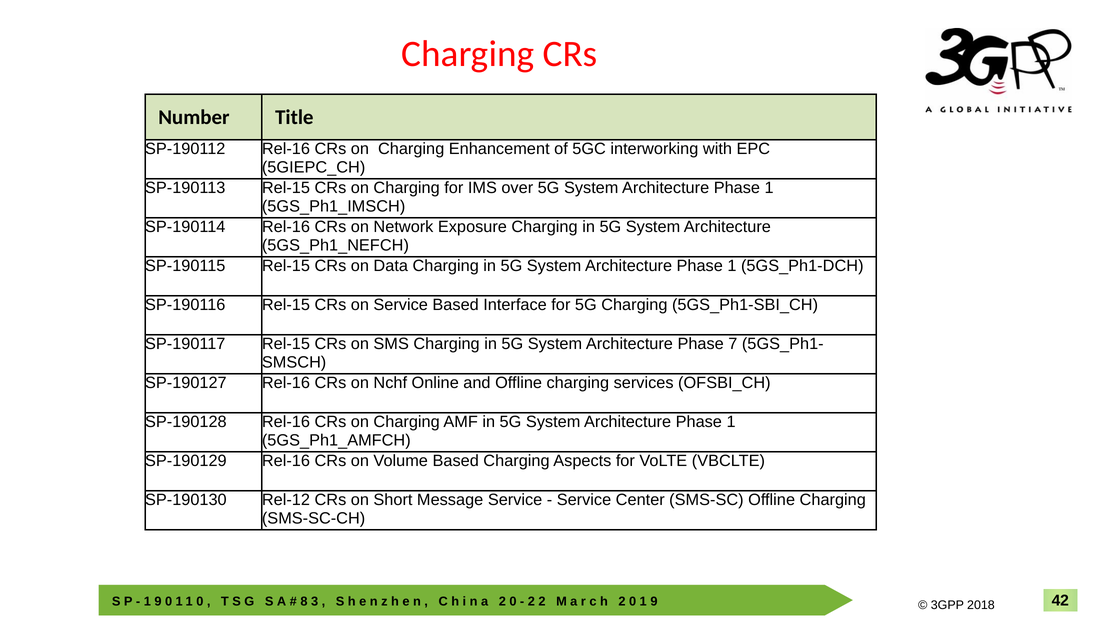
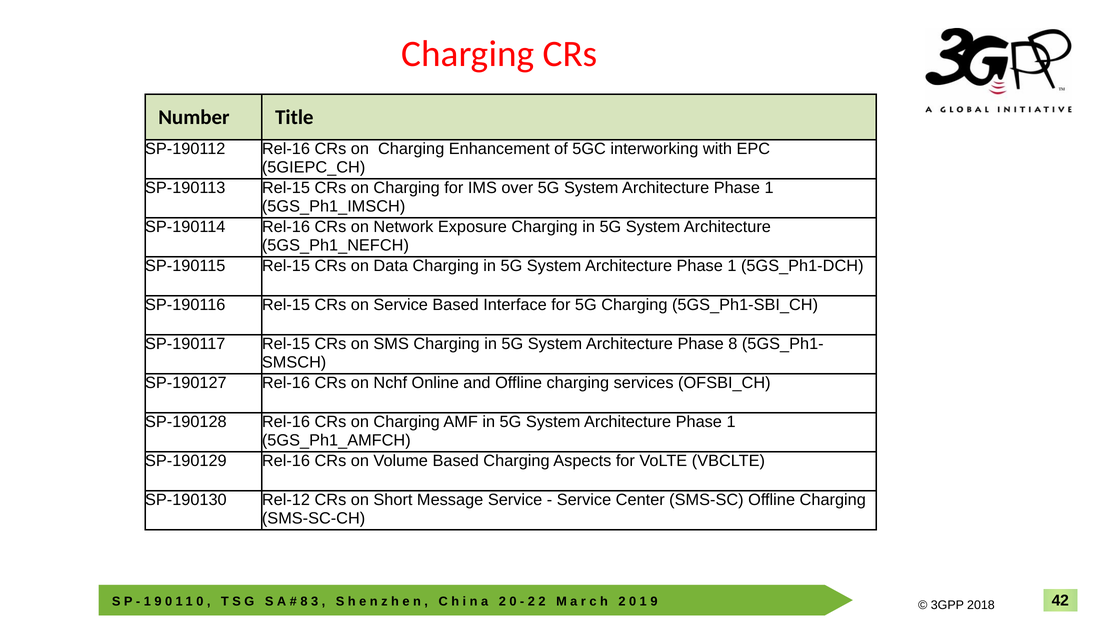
Phase 7: 7 -> 8
